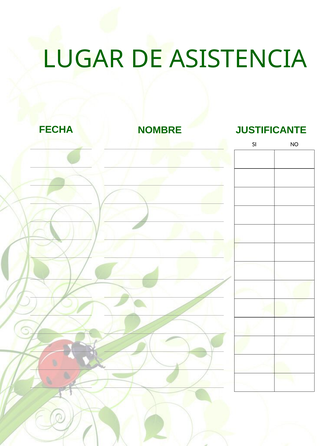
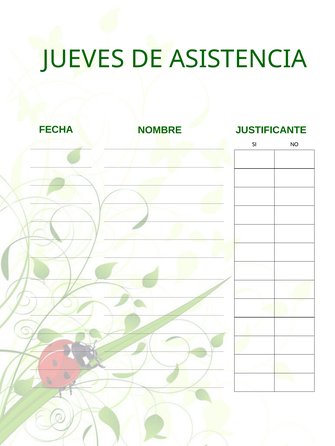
LUGAR: LUGAR -> JUEVES
